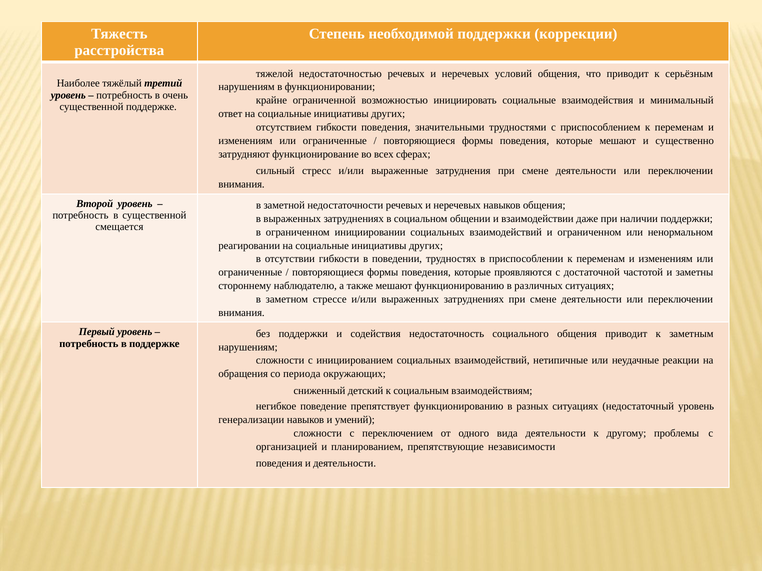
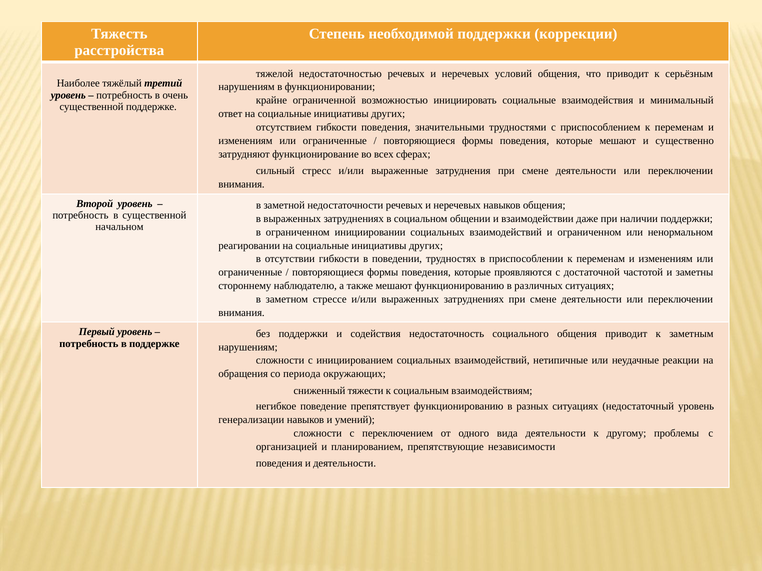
смещается: смещается -> начальном
детский: детский -> тяжести
